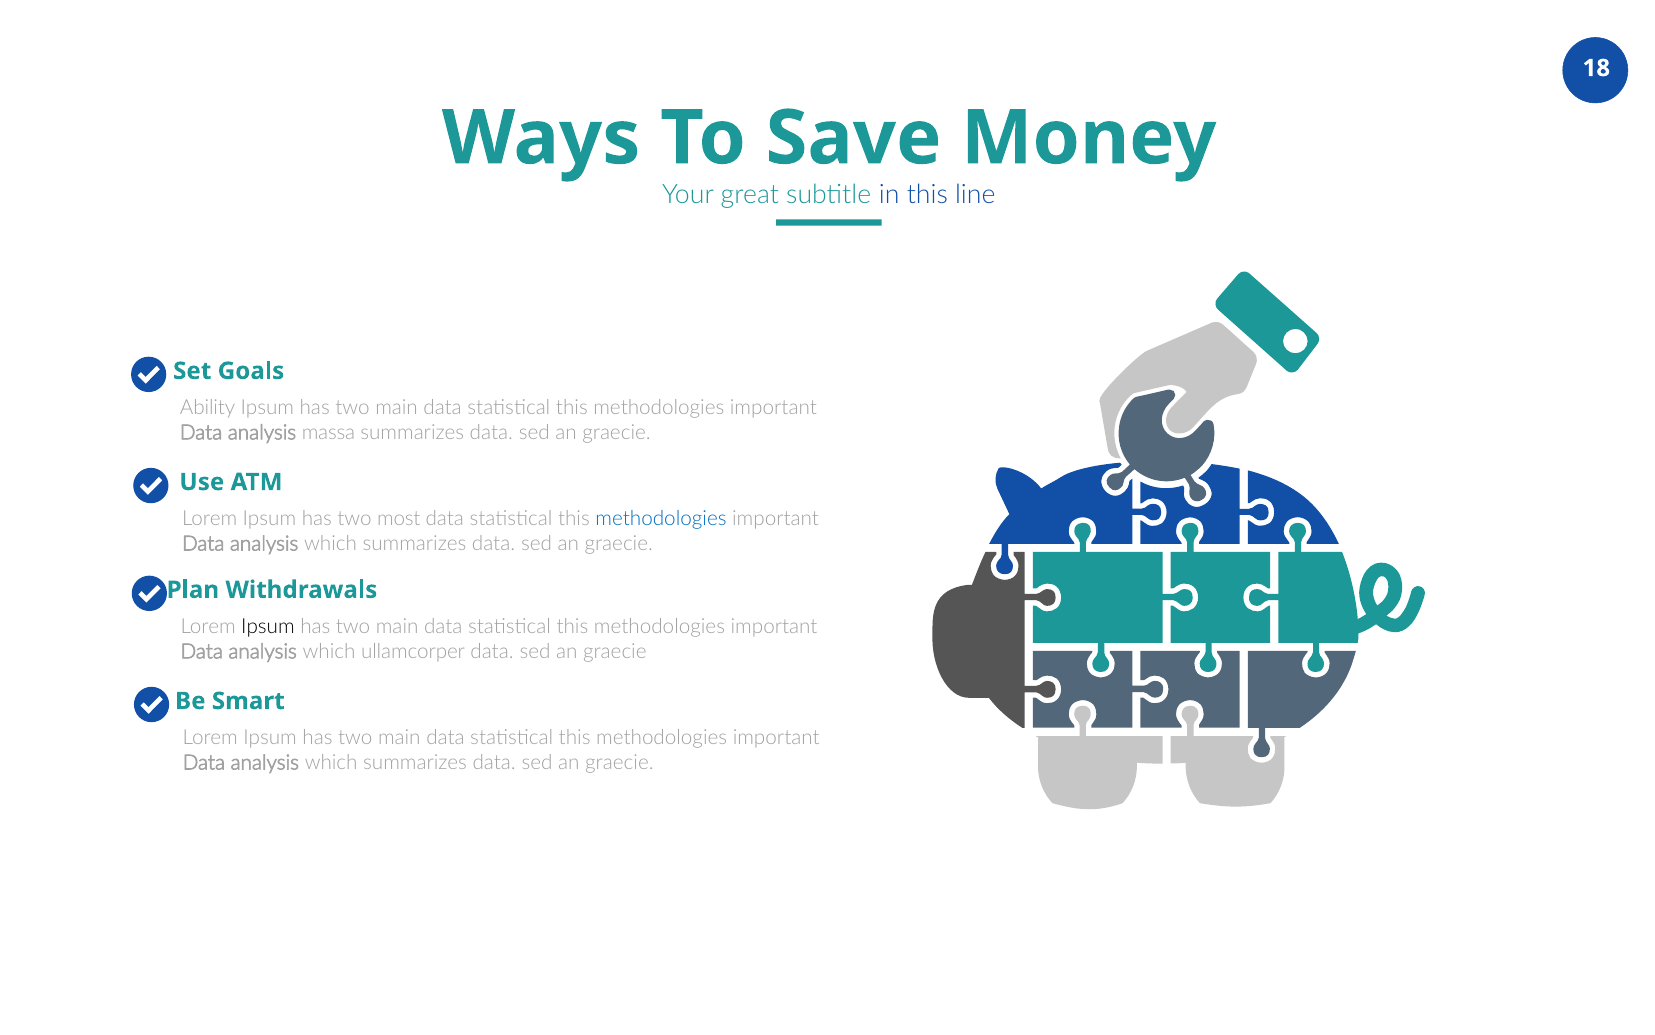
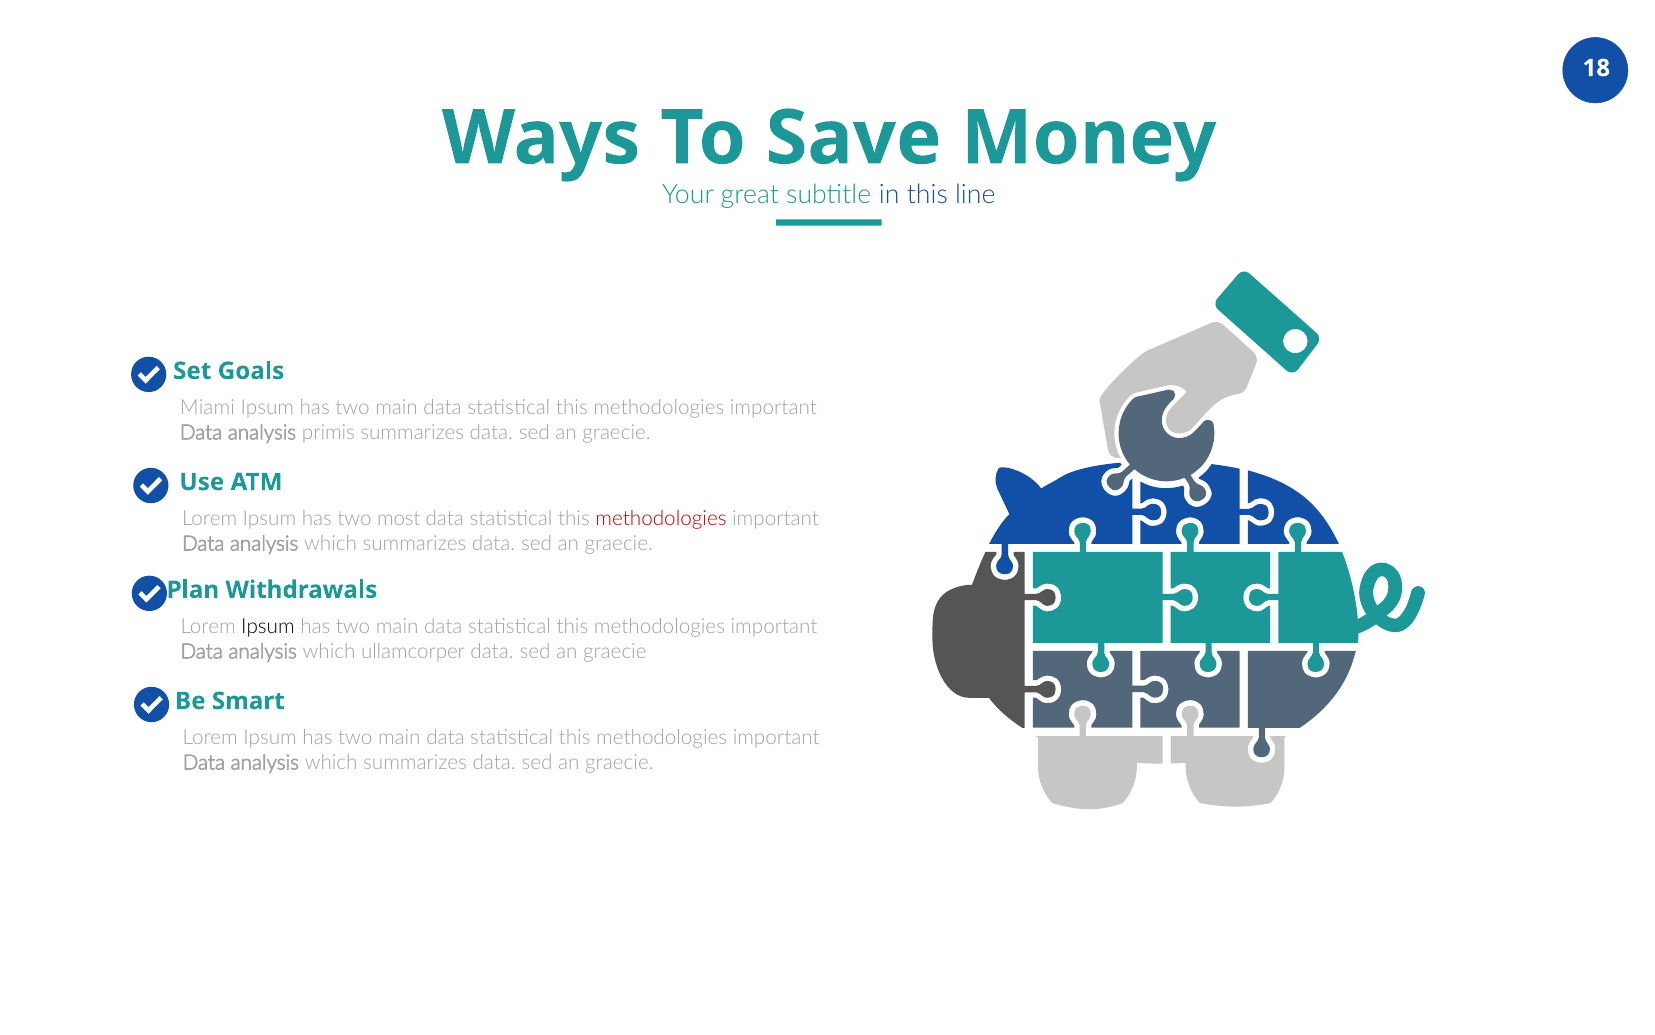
Ability: Ability -> Miami
massa: massa -> primis
methodologies at (661, 518) colour: blue -> red
